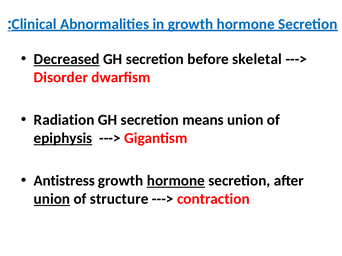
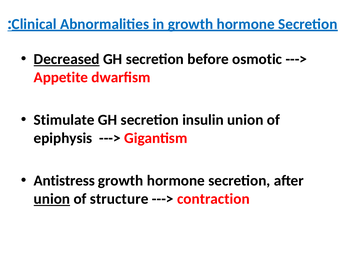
skeletal: skeletal -> osmotic
Disorder: Disorder -> Appetite
Radiation: Radiation -> Stimulate
means: means -> insulin
epiphysis underline: present -> none
hormone at (176, 181) underline: present -> none
